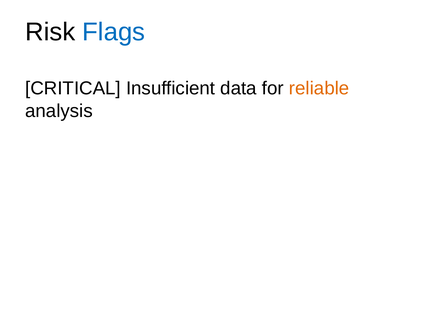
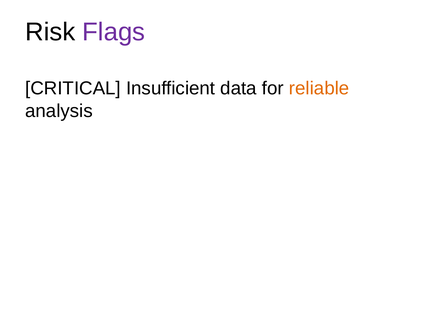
Flags colour: blue -> purple
